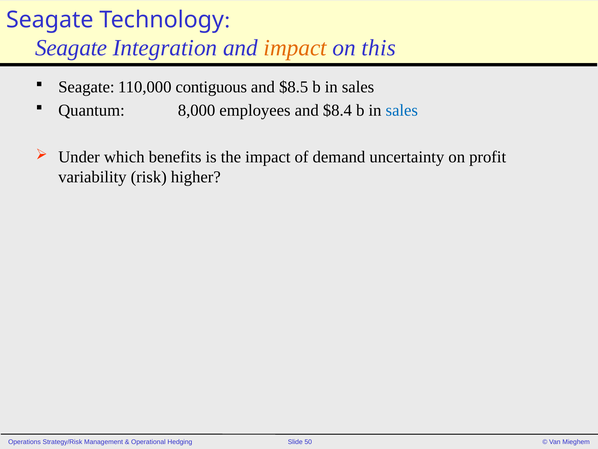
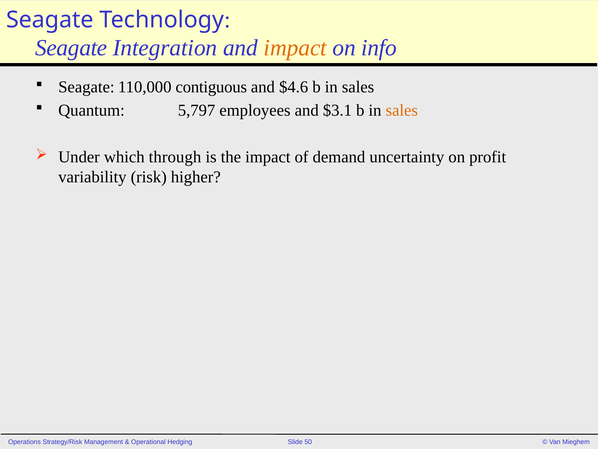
this: this -> info
$8.5: $8.5 -> $4.6
8,000: 8,000 -> 5,797
$8.4: $8.4 -> $3.1
sales at (402, 110) colour: blue -> orange
benefits: benefits -> through
